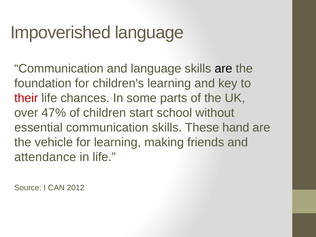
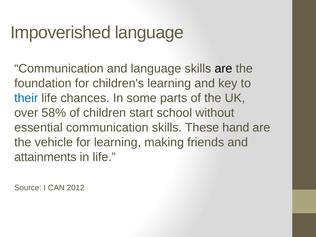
their colour: red -> blue
47%: 47% -> 58%
attendance: attendance -> attainments
